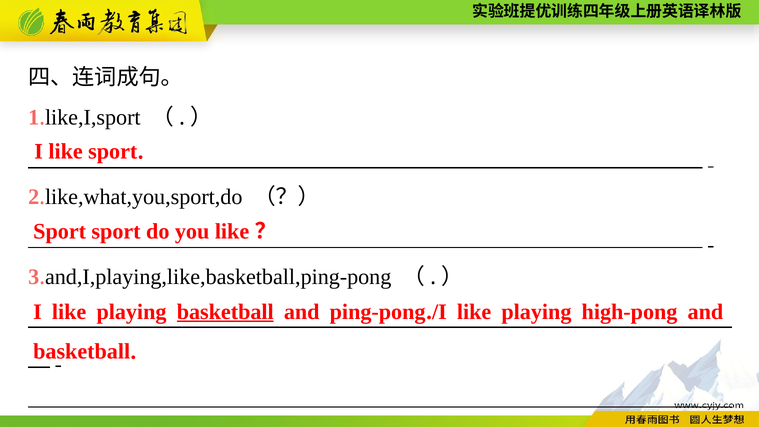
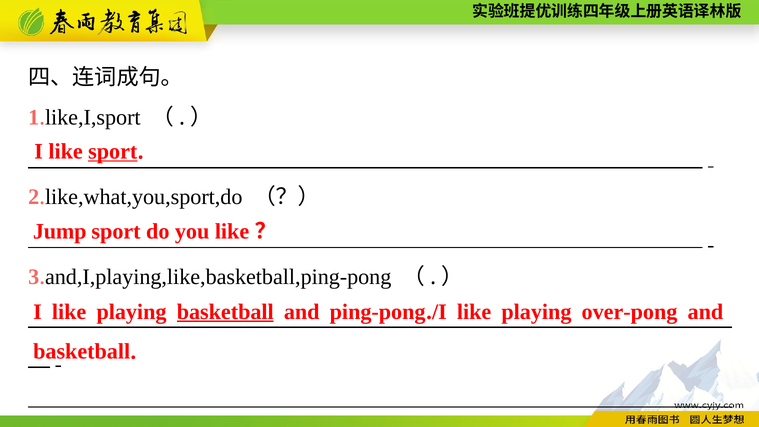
sport at (113, 151) underline: none -> present
Sport at (60, 232): Sport -> Jump
high-pong: high-pong -> over-pong
